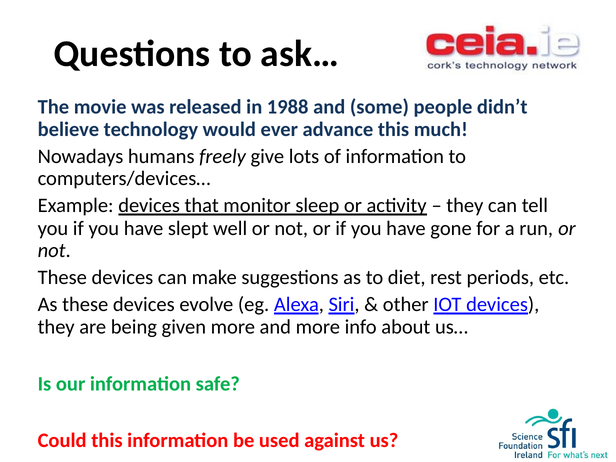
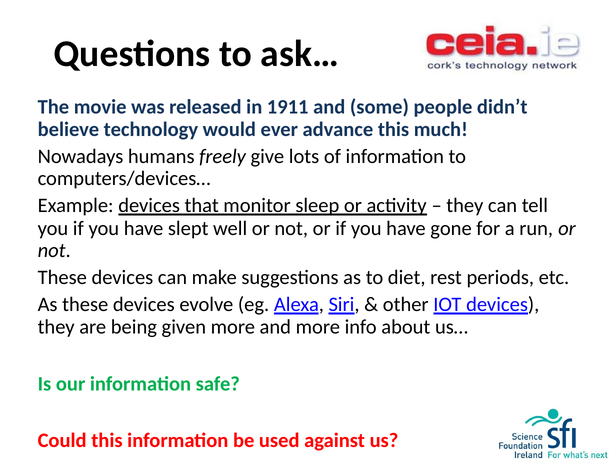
1988: 1988 -> 1911
